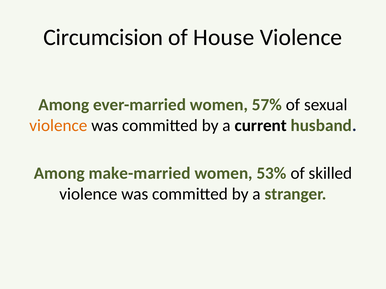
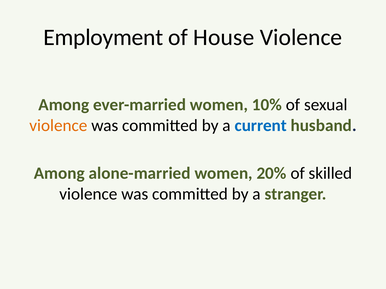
Circumcision: Circumcision -> Employment
57%: 57% -> 10%
current colour: black -> blue
make-married: make-married -> alone-married
53%: 53% -> 20%
